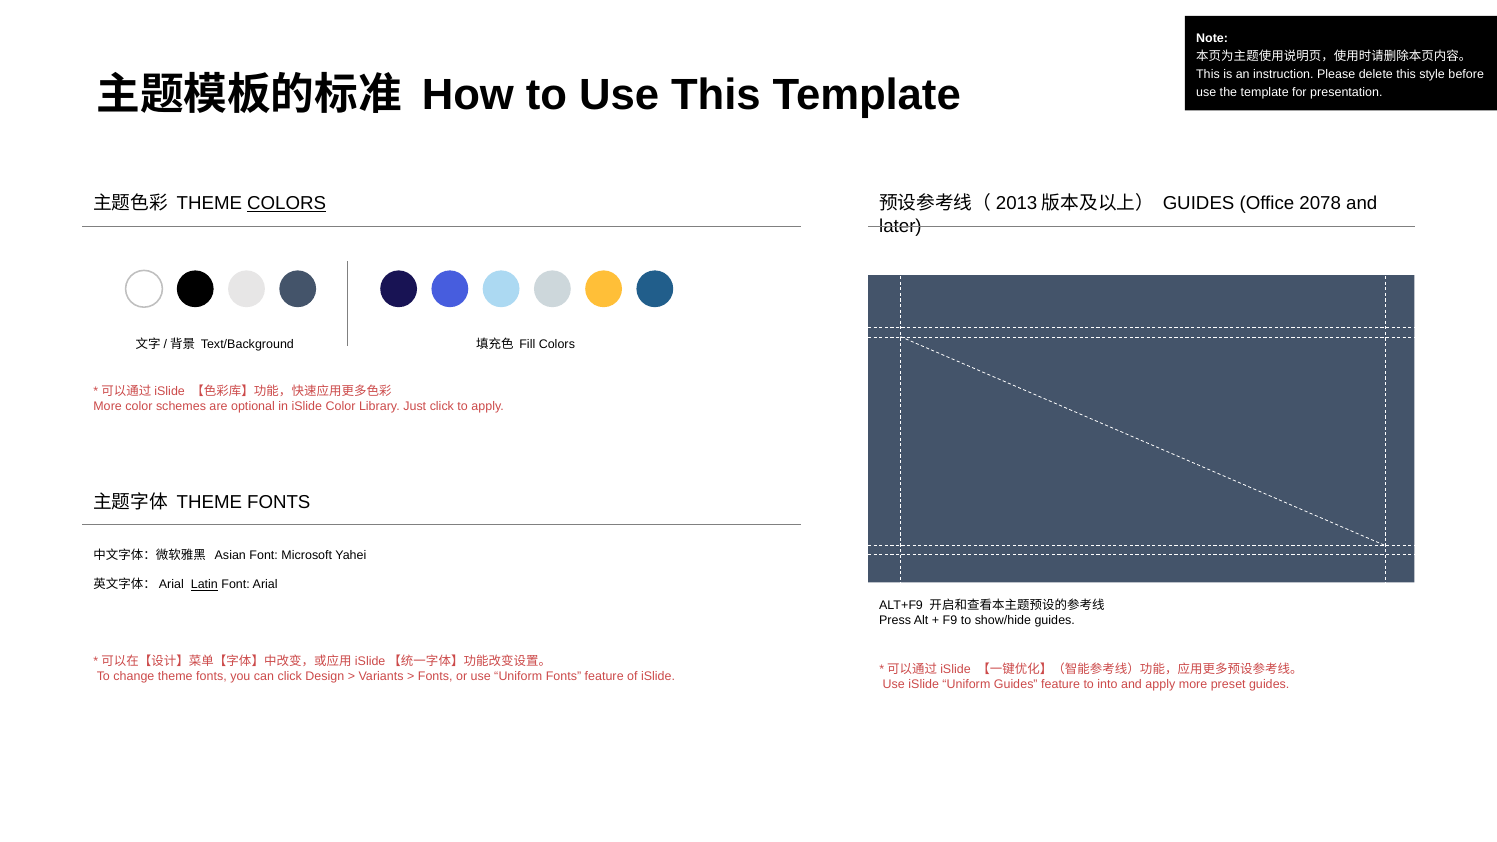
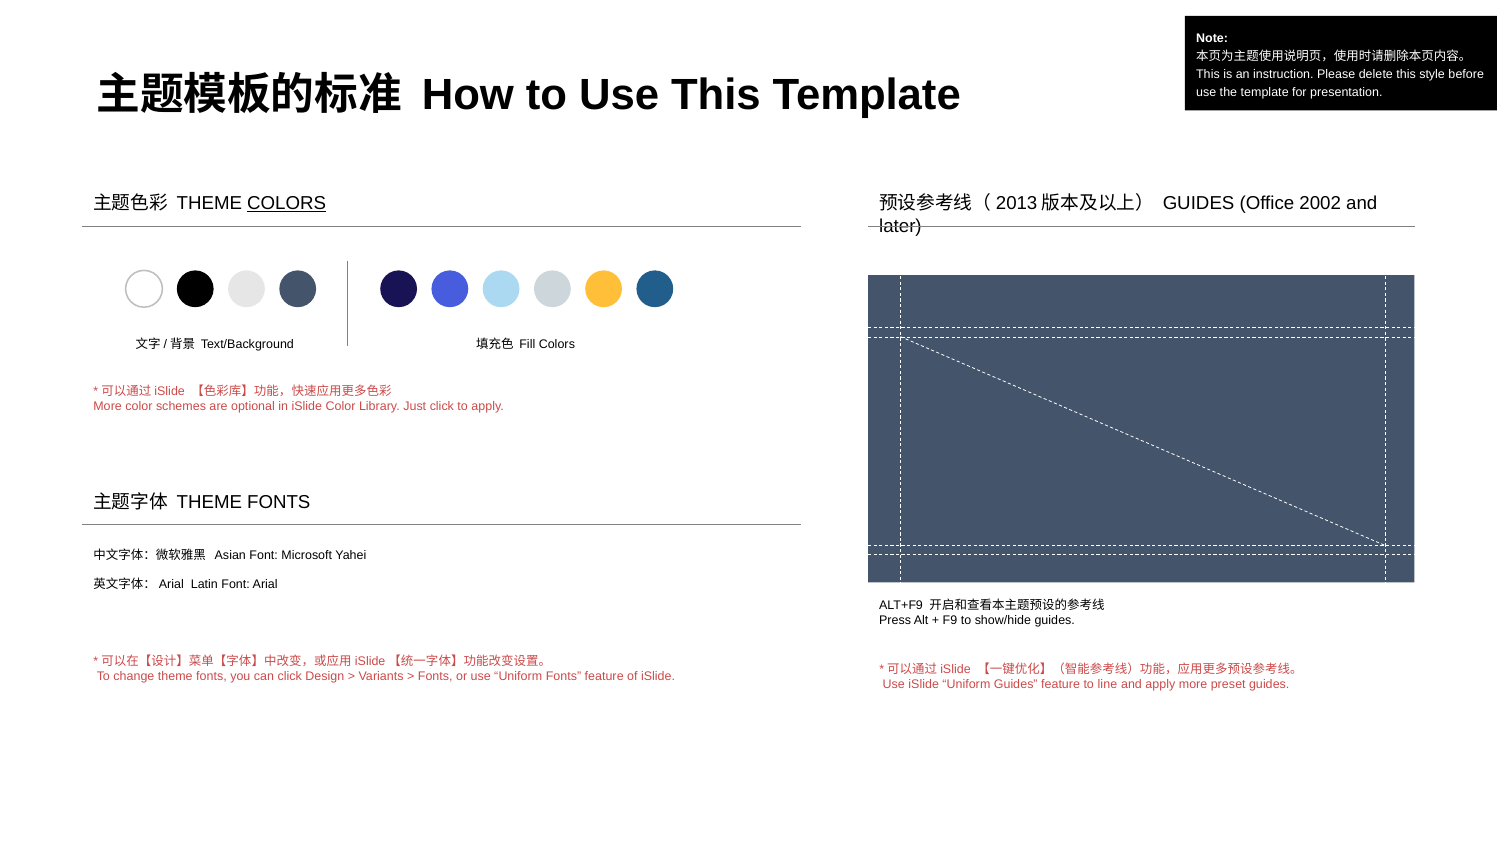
2078: 2078 -> 2002
Latin underline: present -> none
into: into -> line
